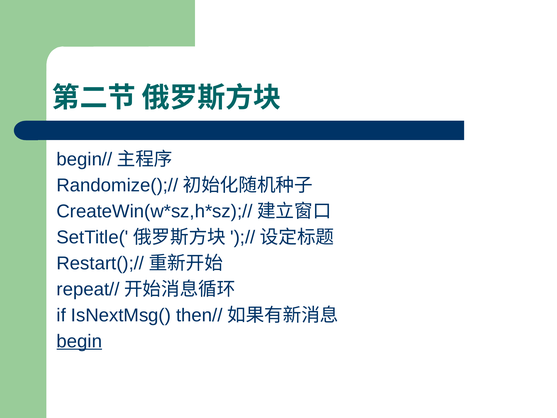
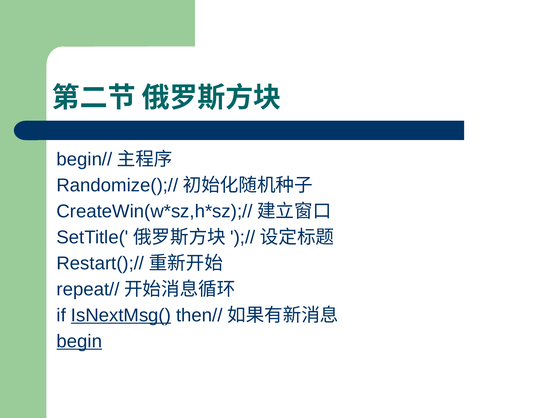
IsNextMsg( underline: none -> present
